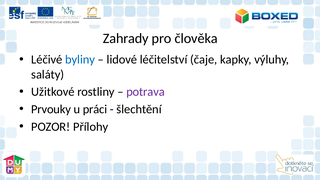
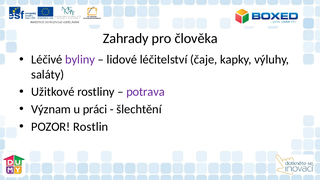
byliny colour: blue -> purple
Prvouky: Prvouky -> Význam
Přílohy: Přílohy -> Rostlin
